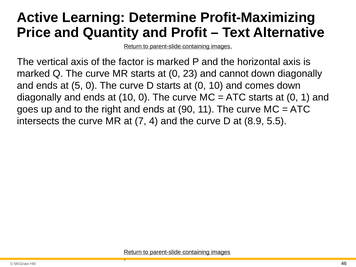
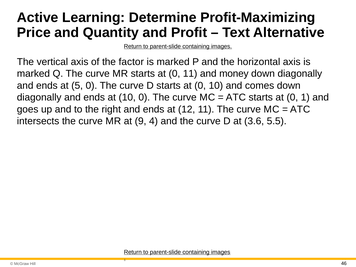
0 23: 23 -> 11
cannot: cannot -> money
90: 90 -> 12
7: 7 -> 9
8.9: 8.9 -> 3.6
